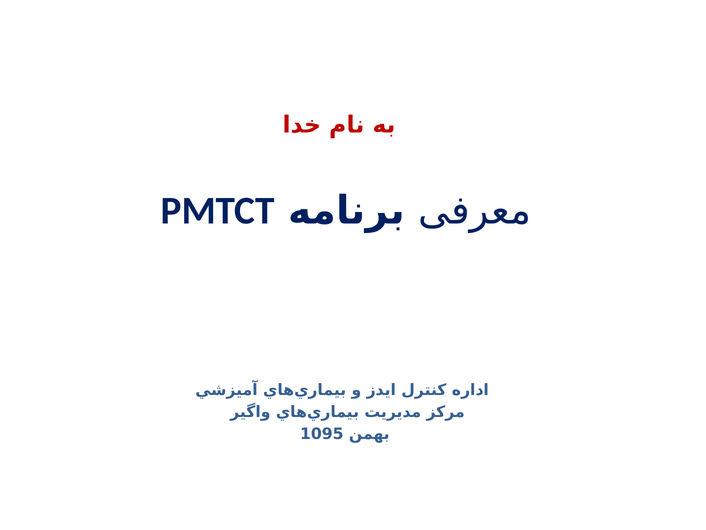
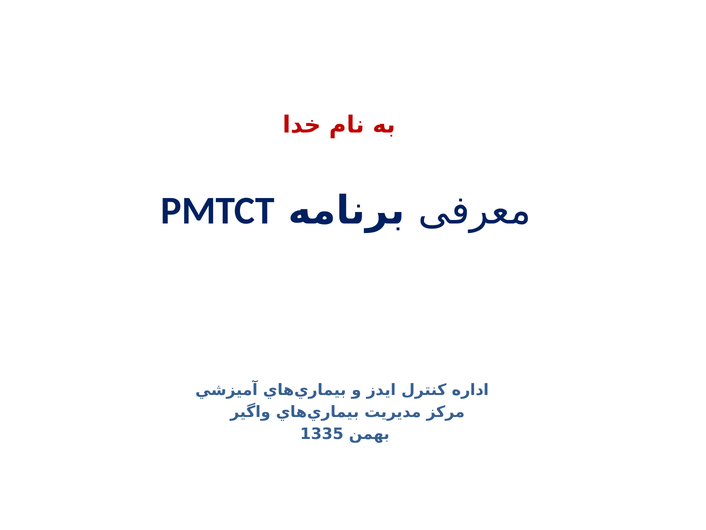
1095: 1095 -> 1335
